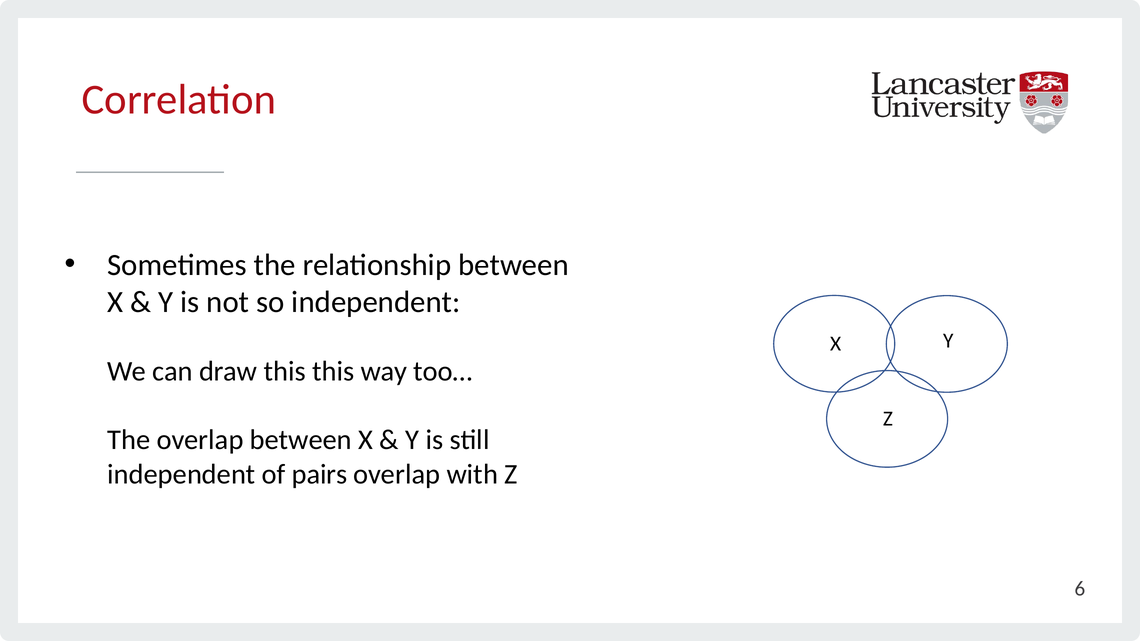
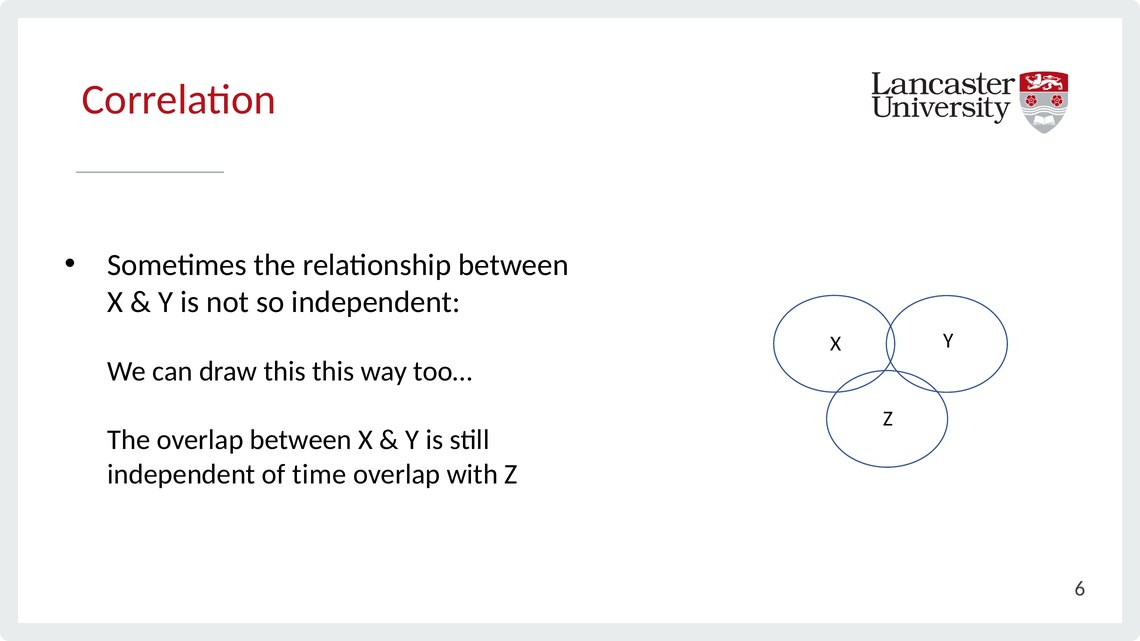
pairs: pairs -> time
